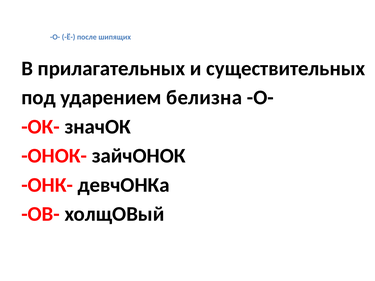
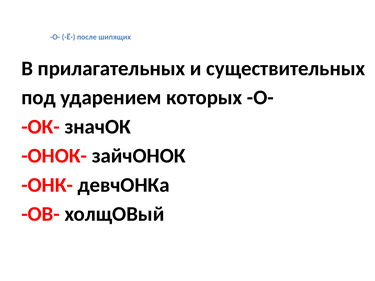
белизна: белизна -> которых
